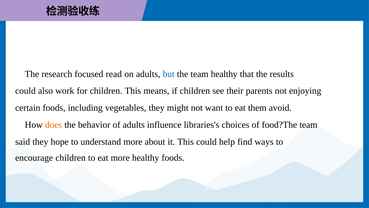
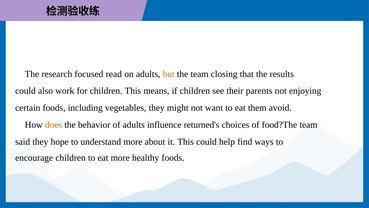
but colour: blue -> orange
team healthy: healthy -> closing
libraries's: libraries's -> returned's
